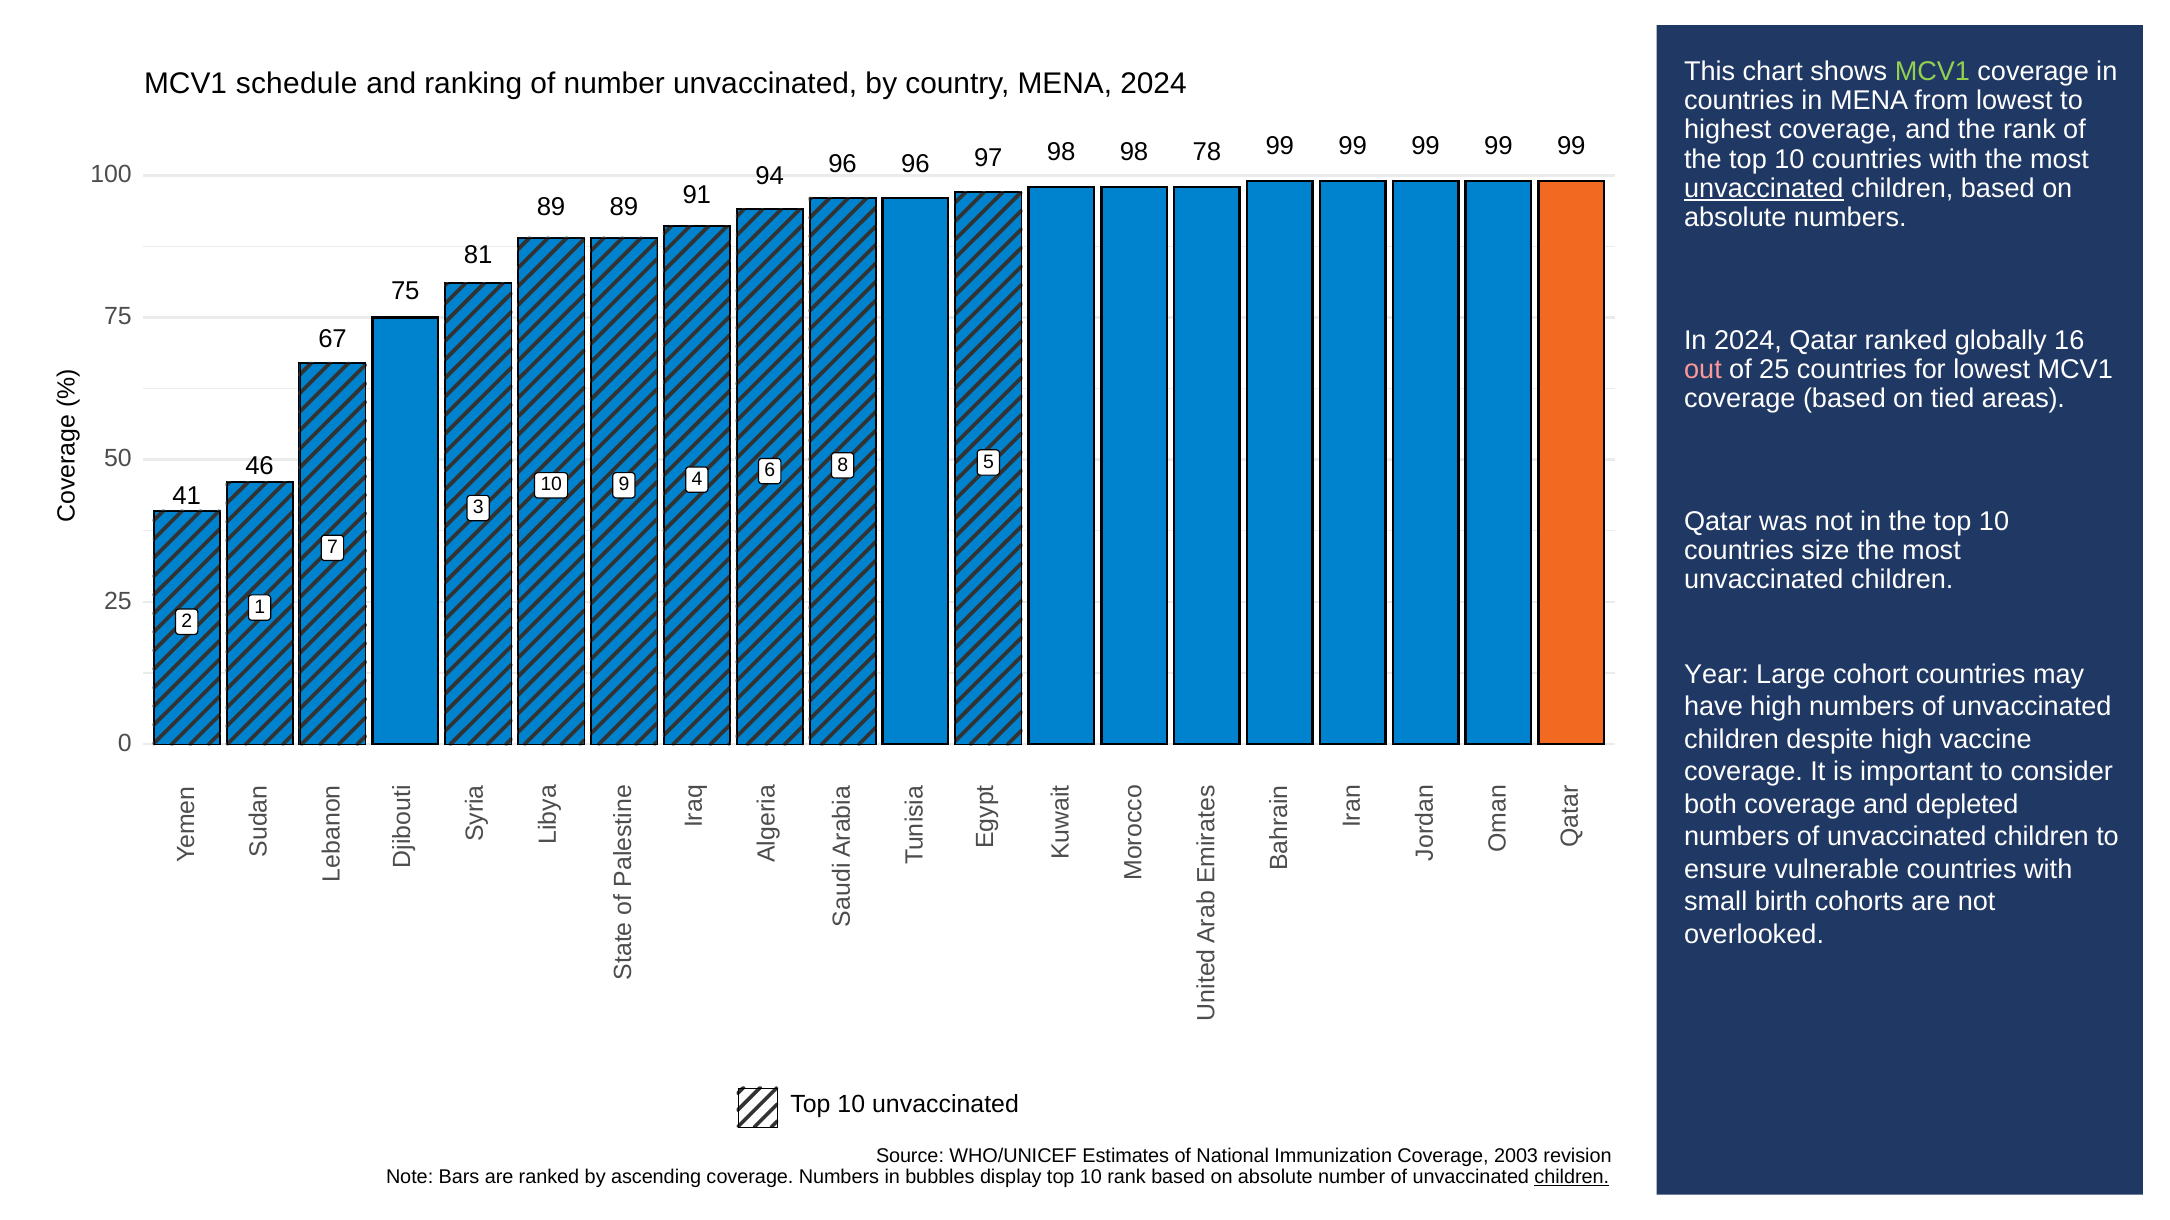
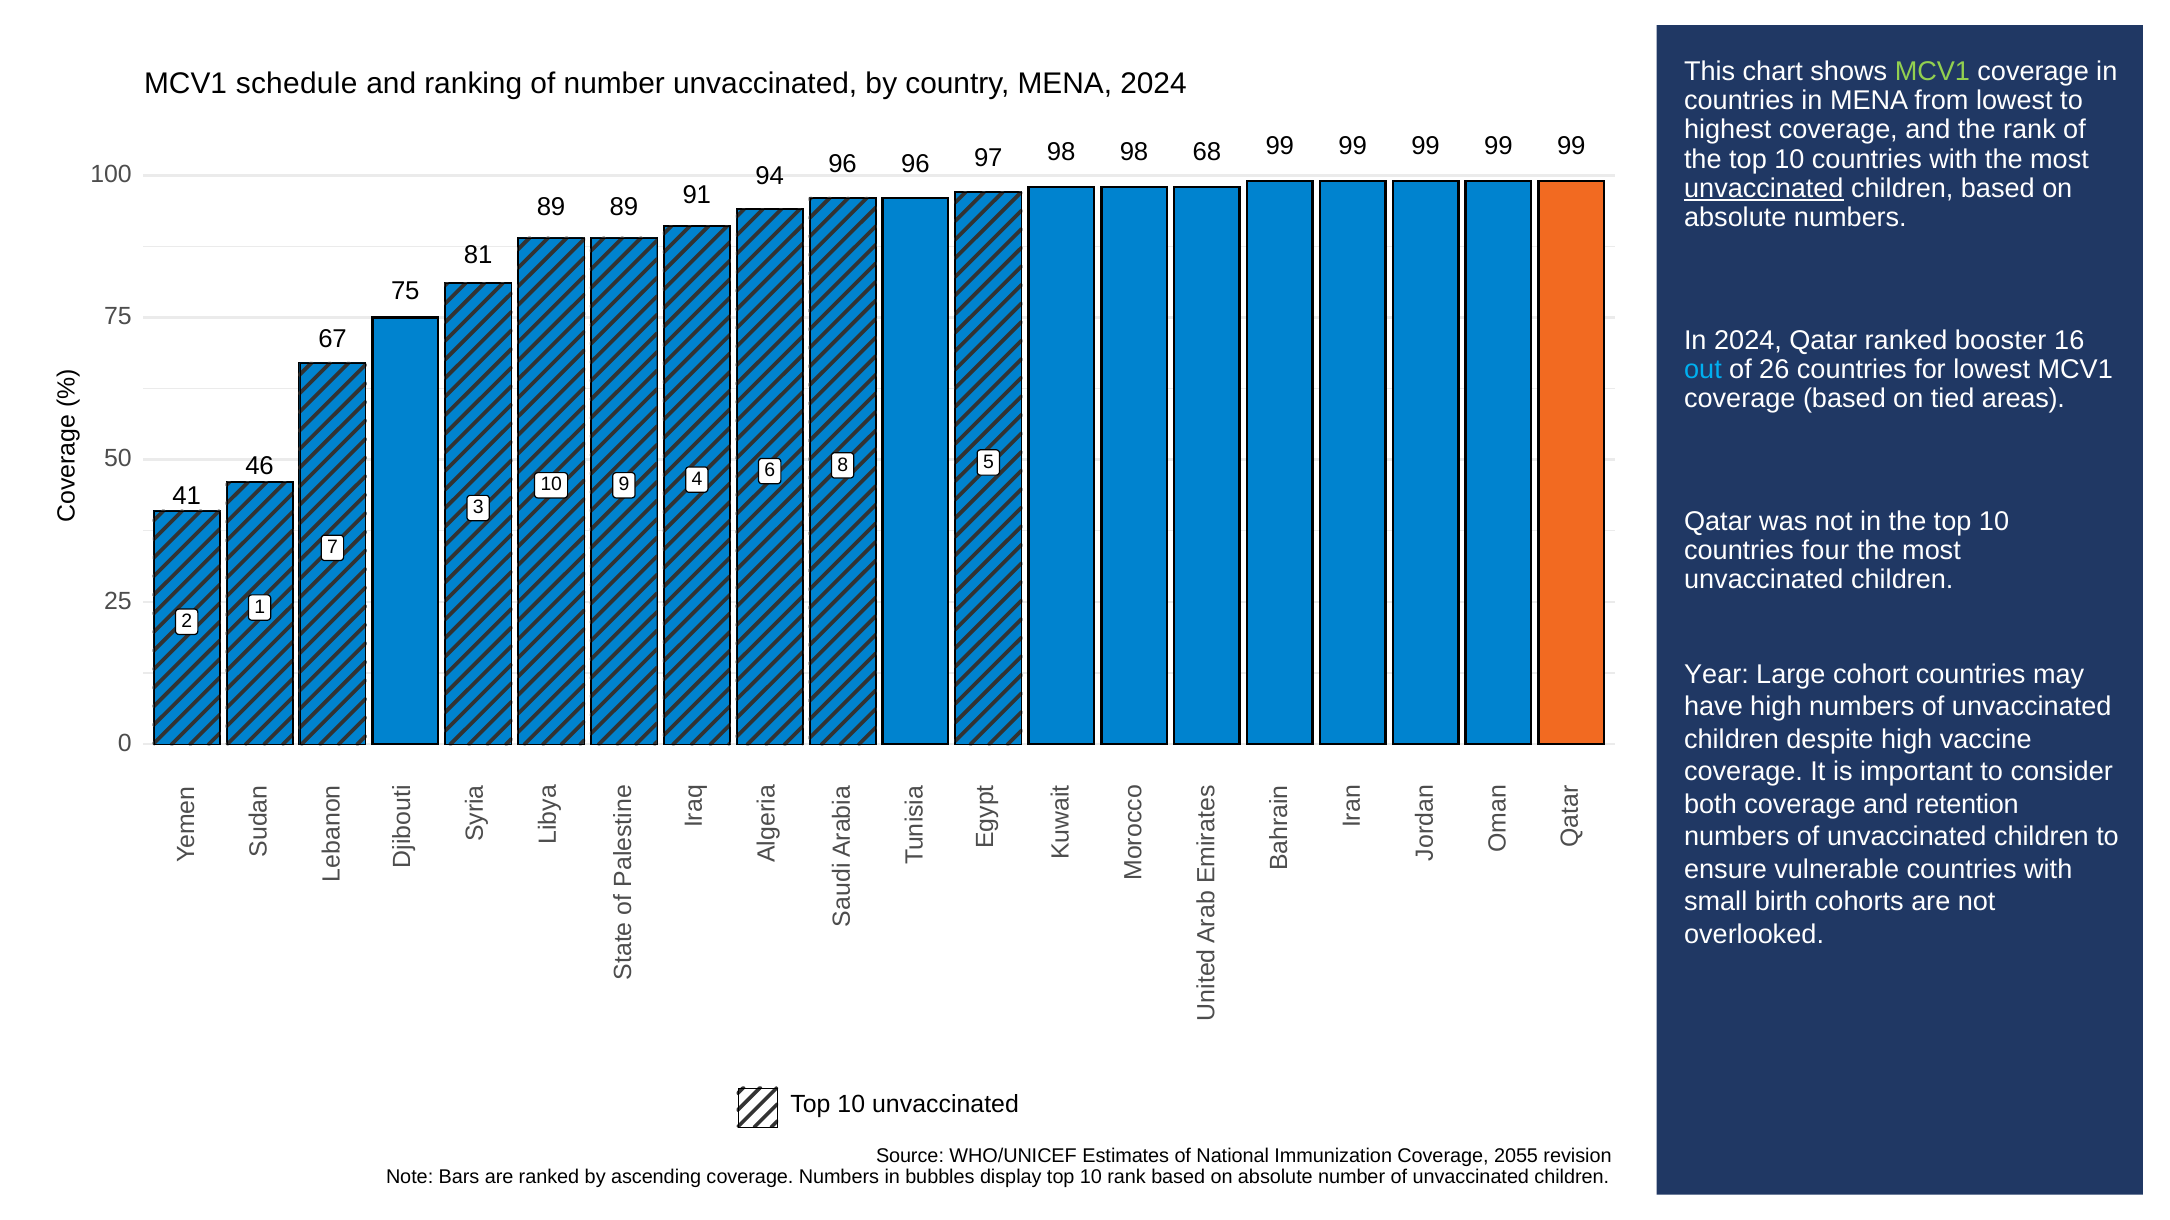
78: 78 -> 68
globally: globally -> booster
out colour: pink -> light blue
of 25: 25 -> 26
size: size -> four
depleted: depleted -> retention
2003: 2003 -> 2055
children at (1572, 1178) underline: present -> none
